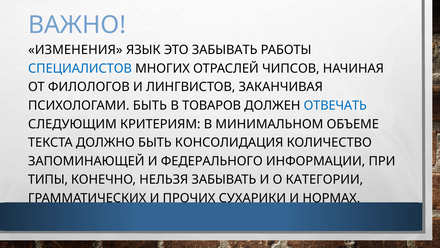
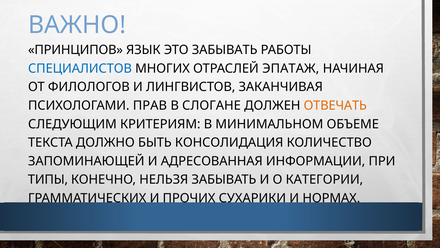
ИЗМЕНЕНИЯ: ИЗМЕНЕНИЯ -> ПРИНЦИПОВ
ЧИПСОВ: ЧИПСОВ -> ЭПАТАЖ
ПСИХОЛОГАМИ БЫТЬ: БЫТЬ -> ПРАВ
ТОВАРОВ: ТОВАРОВ -> СЛОГАНЕ
ОТВЕЧАТЬ colour: blue -> orange
ФЕДЕРАЛЬНОГО: ФЕДЕРАЛЬНОГО -> АДРЕСОВАННАЯ
